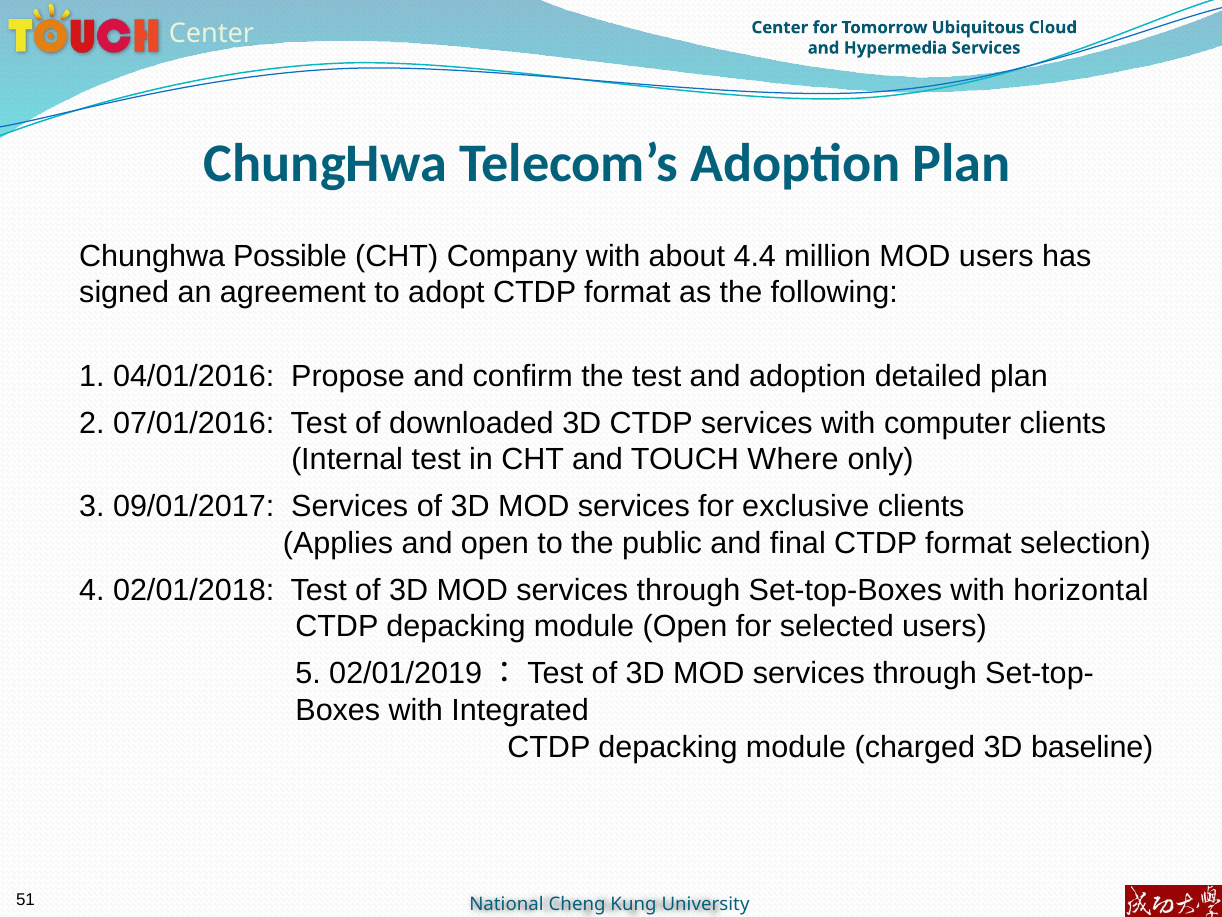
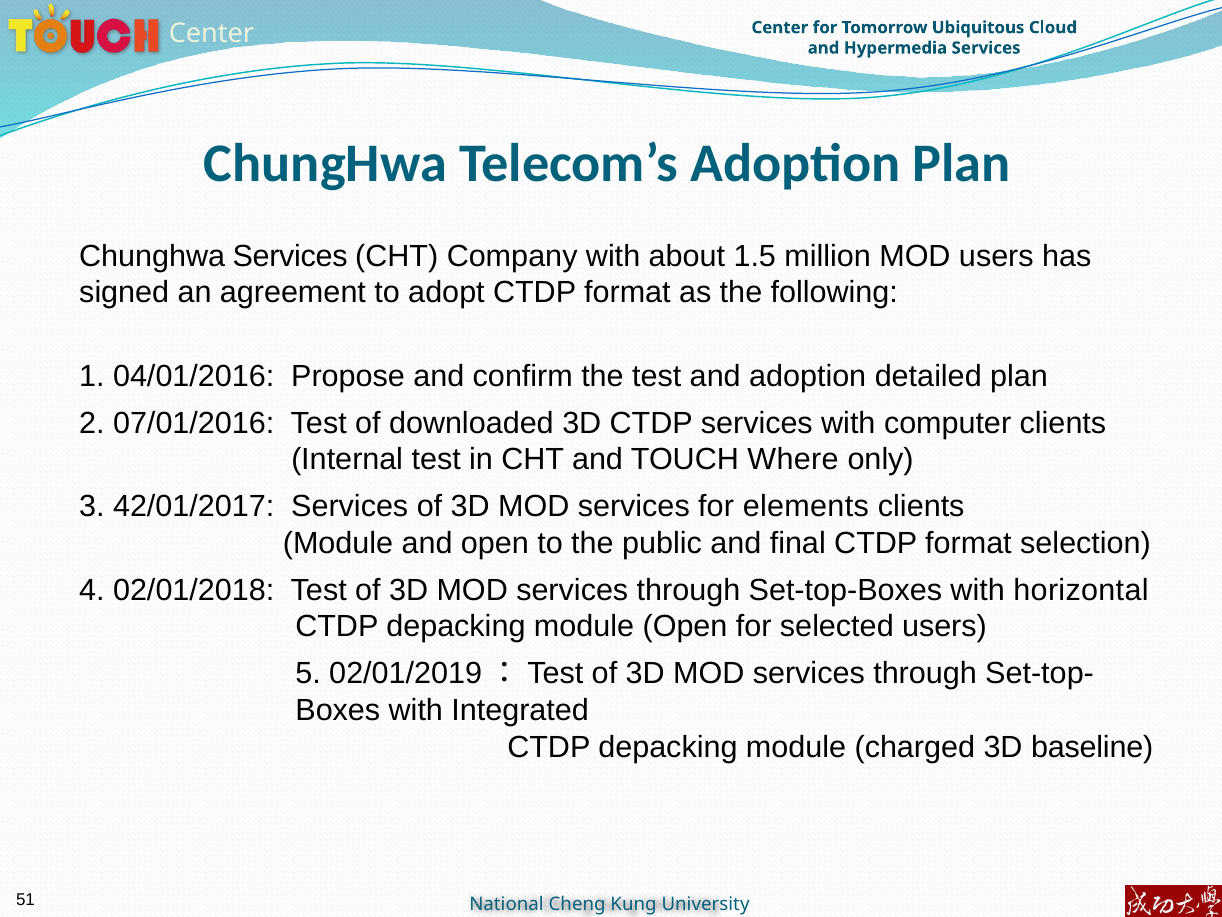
Chunghwa Possible: Possible -> Services
4.4: 4.4 -> 1.5
09/01/2017: 09/01/2017 -> 42/01/2017
exclusive: exclusive -> elements
Applies at (338, 543): Applies -> Module
